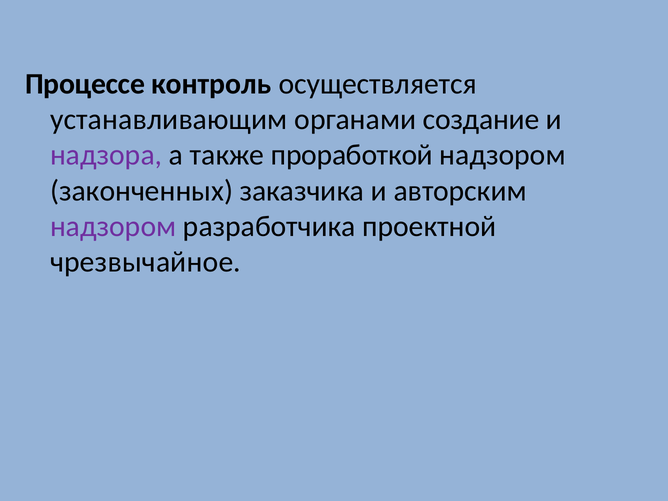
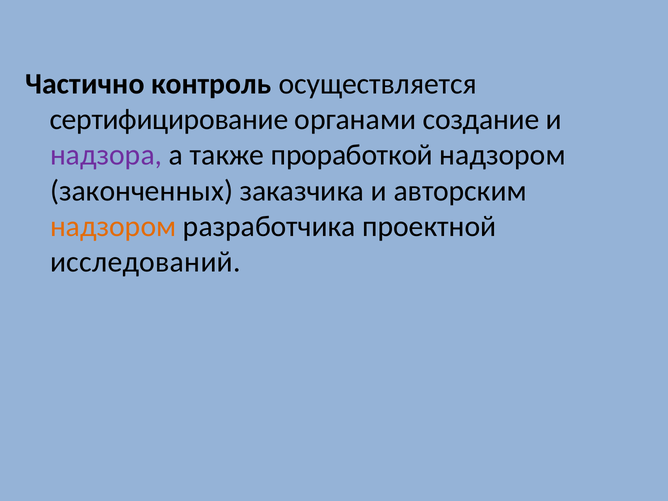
Процессе: Процессе -> Частично
устанавливающим: устанавливающим -> сертифицирование
надзором at (113, 226) colour: purple -> orange
чрезвычайное: чрезвычайное -> исследований
